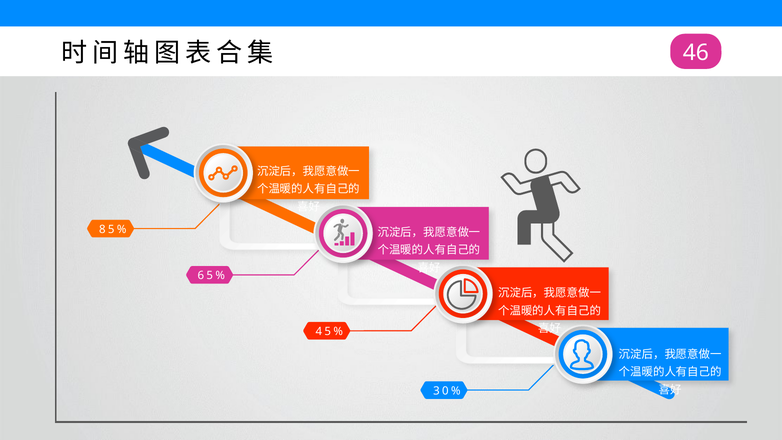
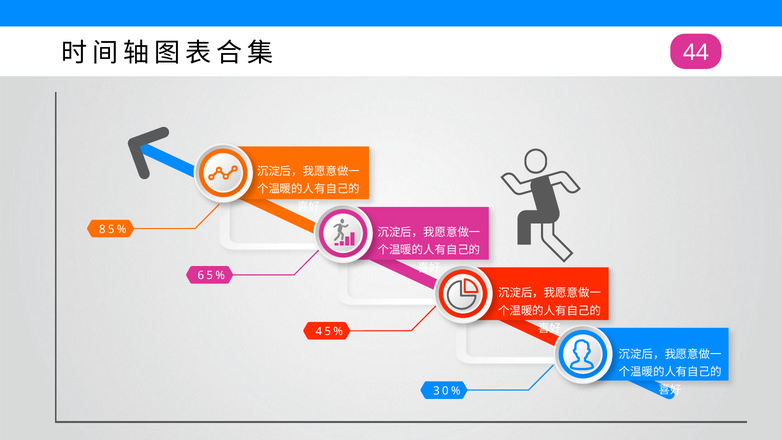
46: 46 -> 44
